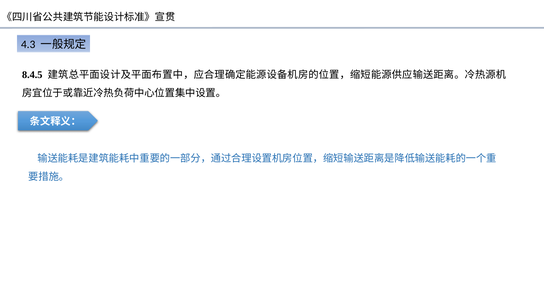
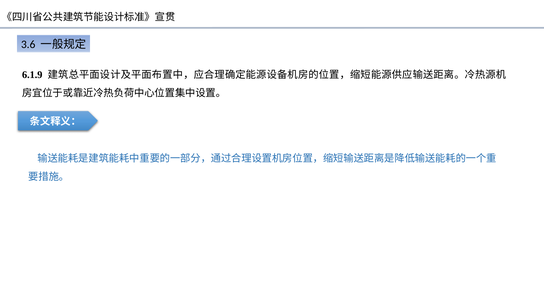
4.3: 4.3 -> 3.6
8.4.5: 8.4.5 -> 6.1.9
